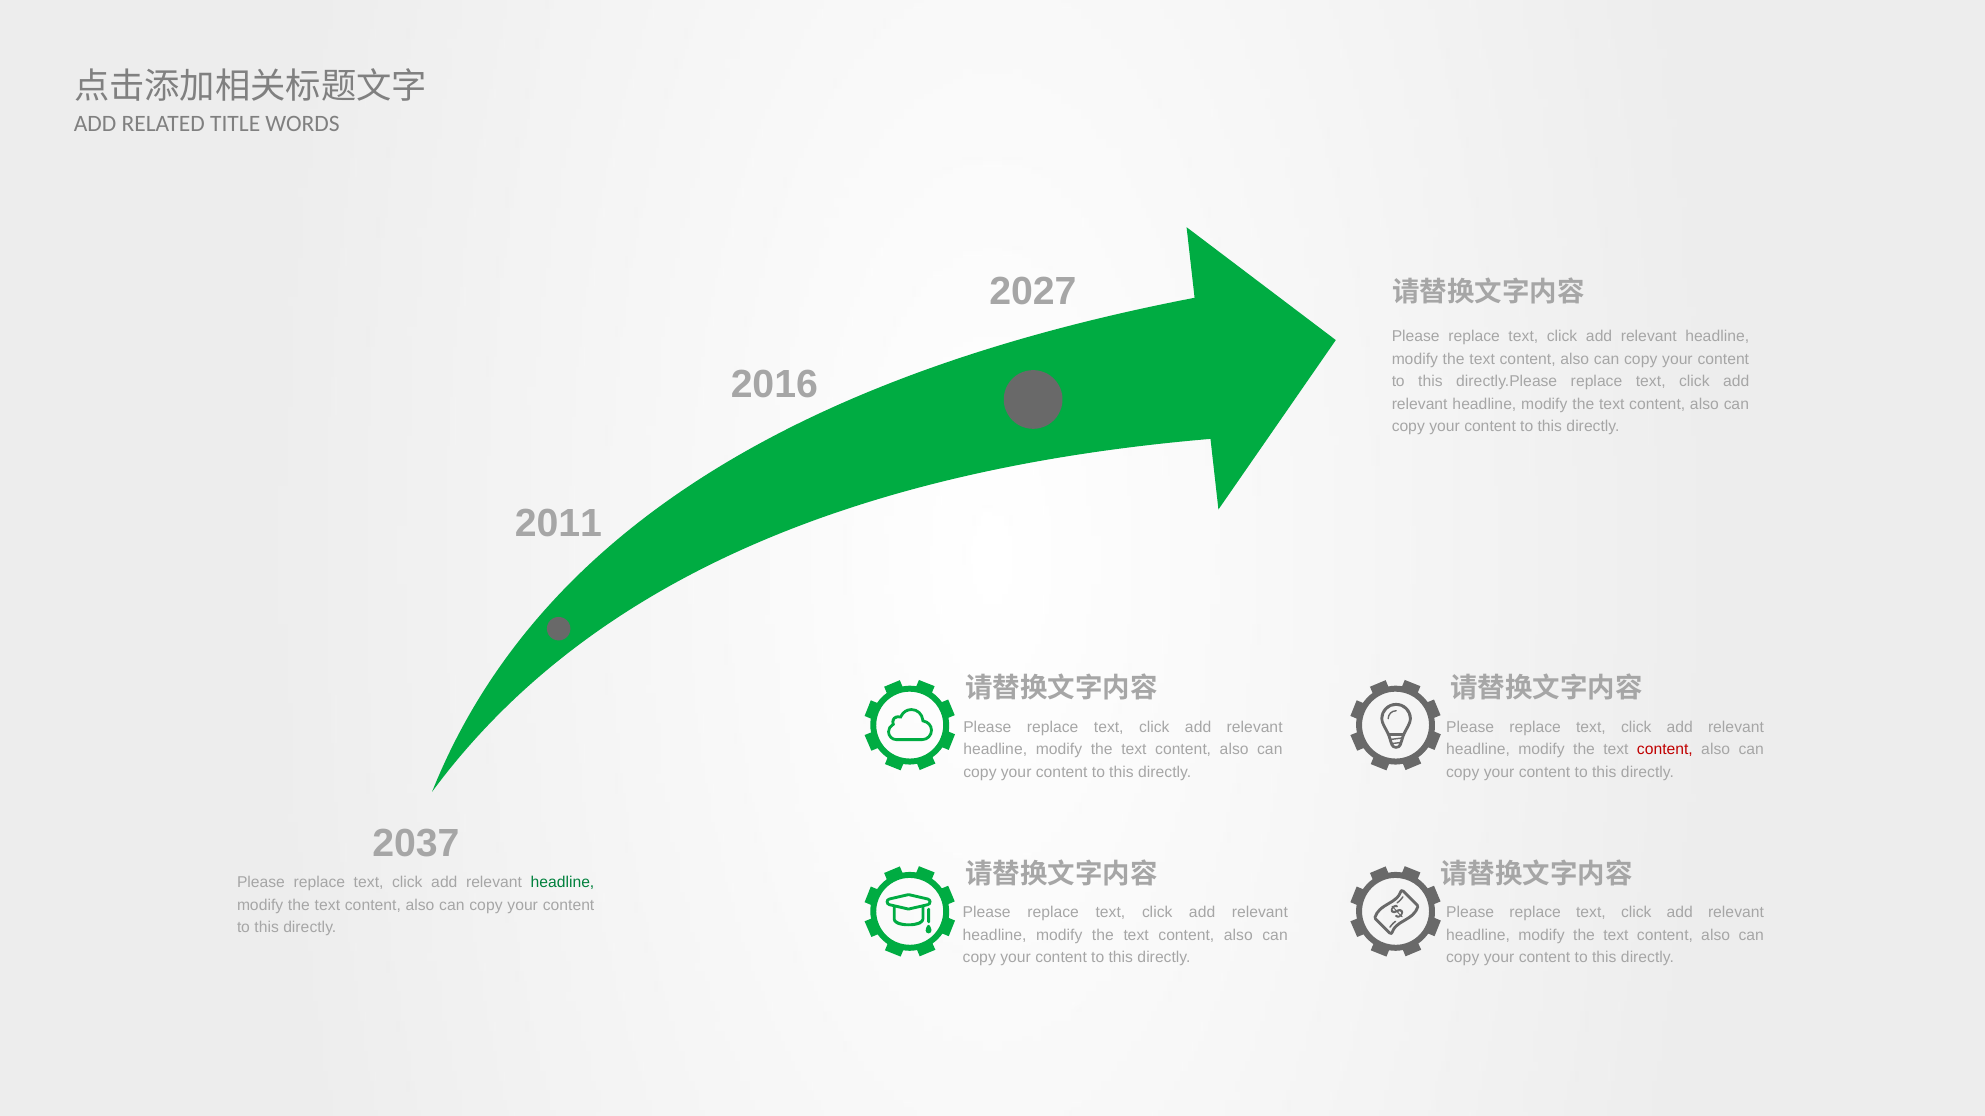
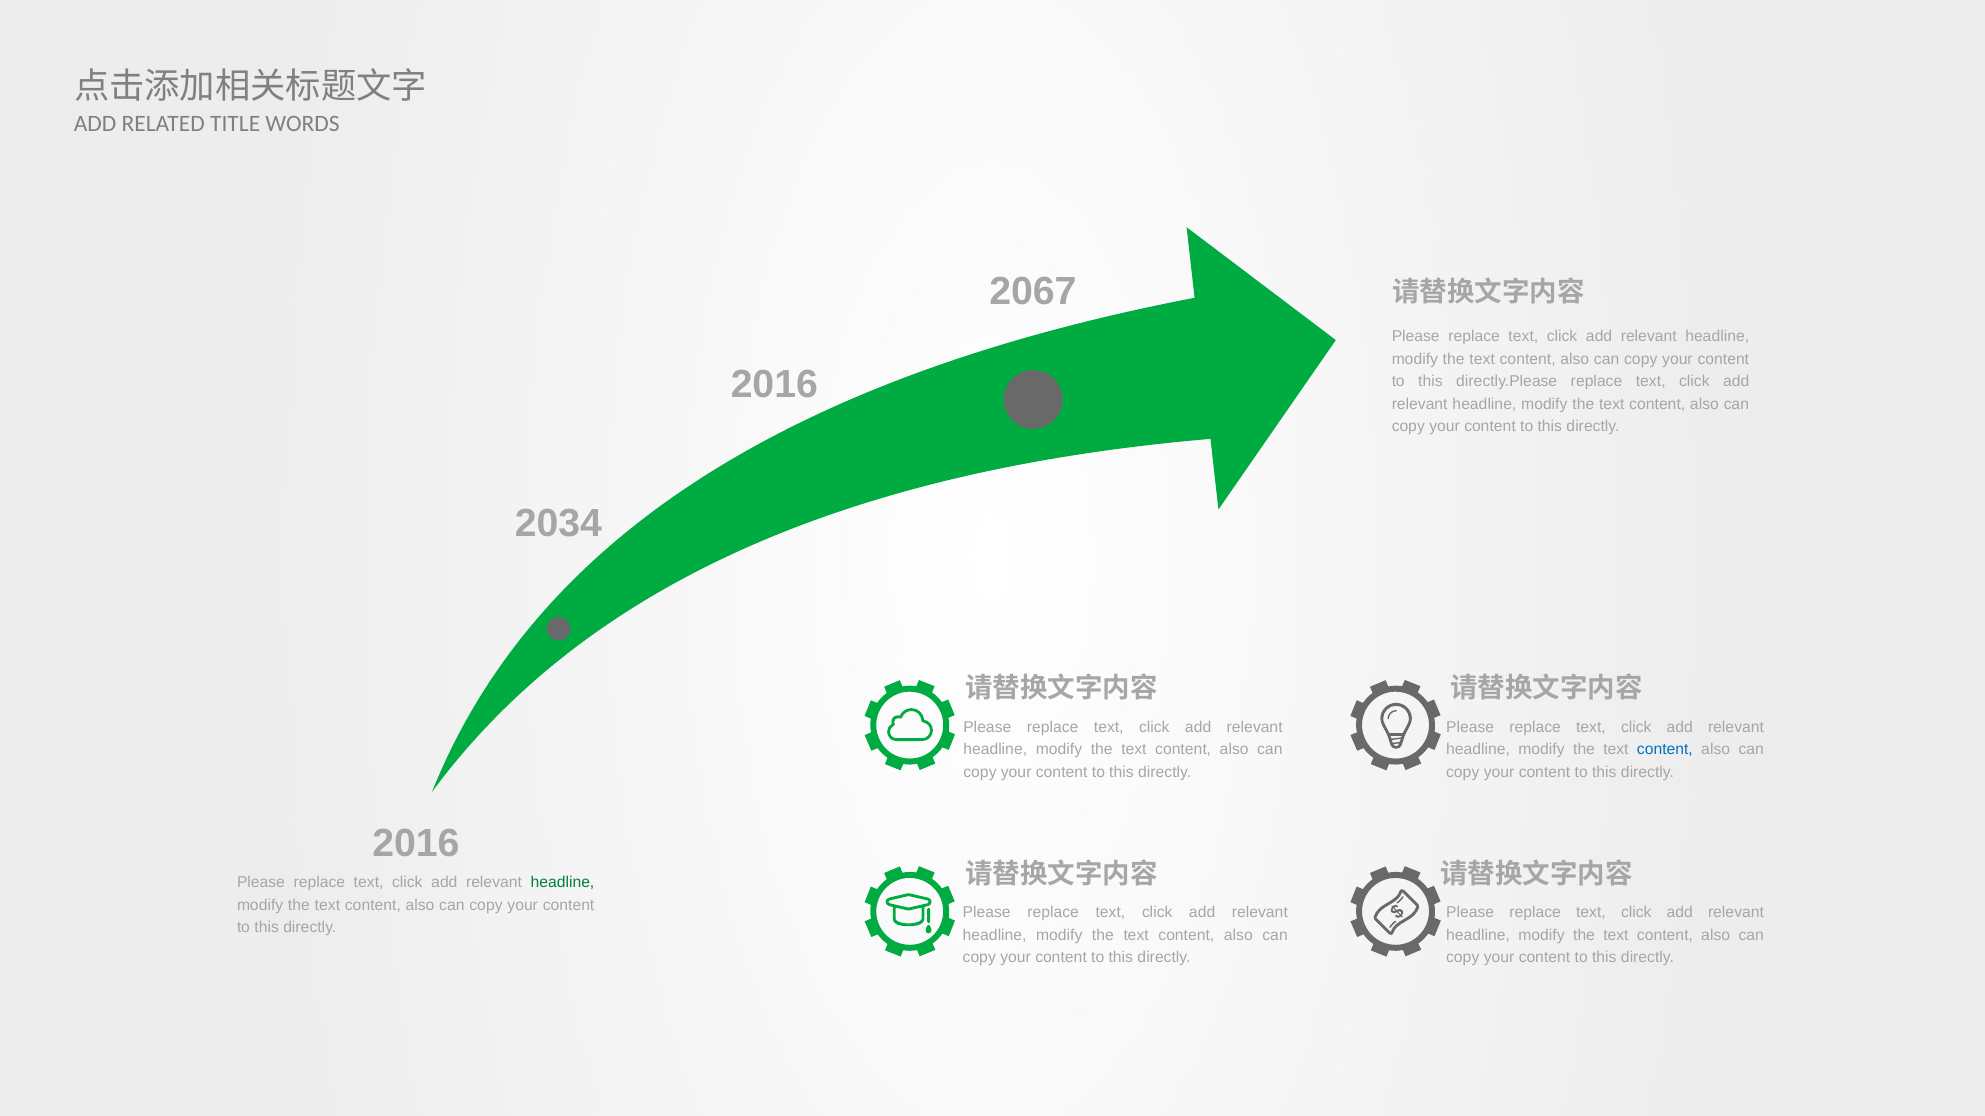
2027: 2027 -> 2067
2011: 2011 -> 2034
content at (1665, 750) colour: red -> blue
2037 at (416, 844): 2037 -> 2016
